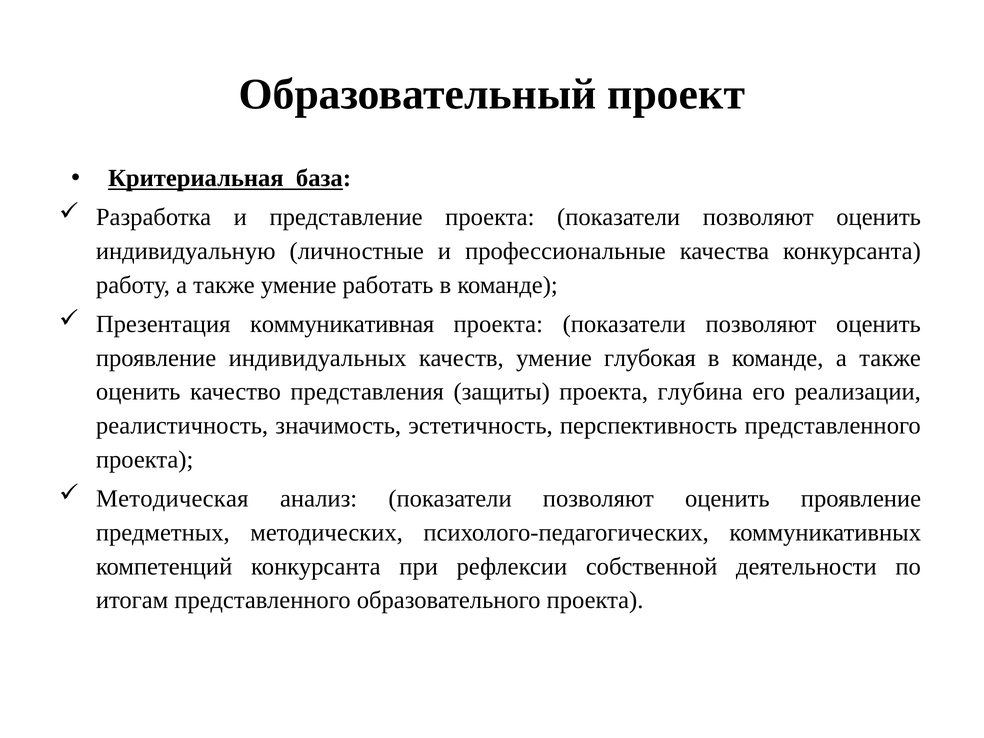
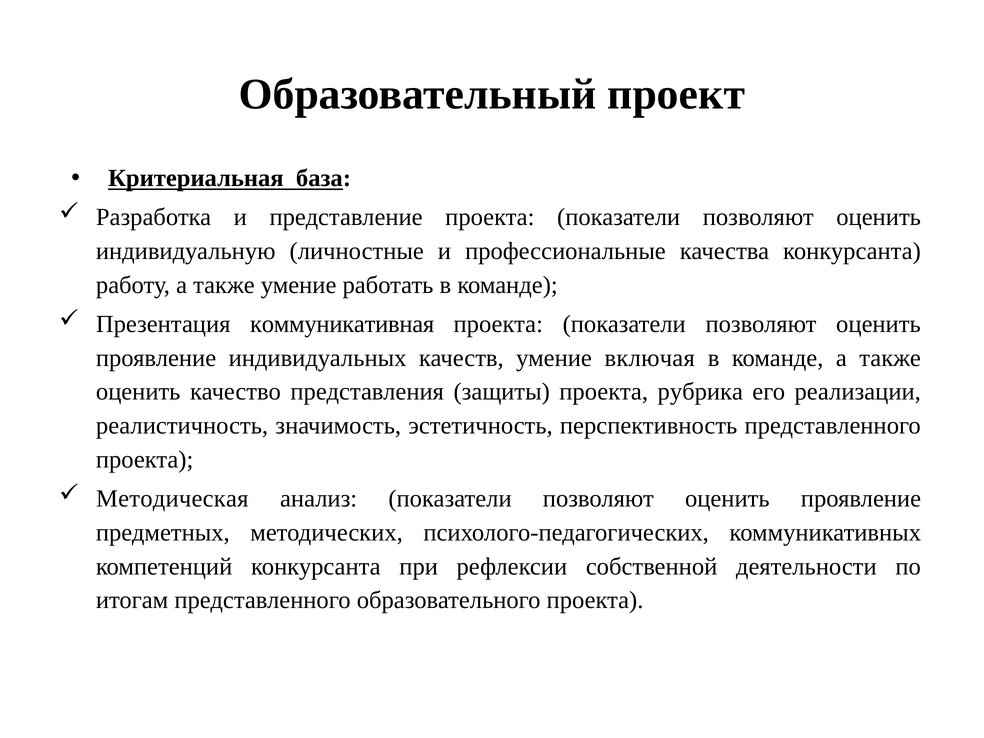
глубокая: глубокая -> включая
глубина: глубина -> рубрика
